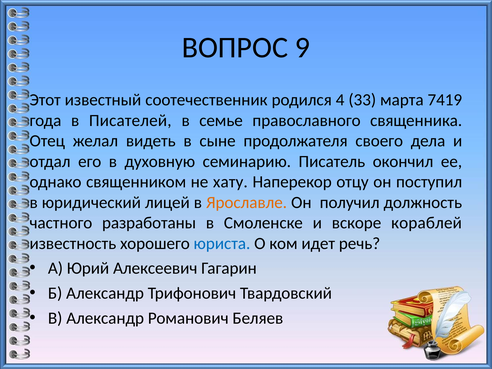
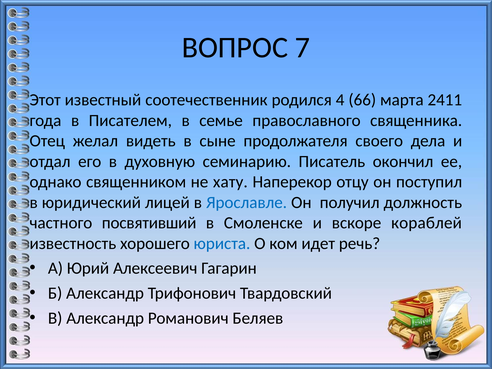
9: 9 -> 7
33: 33 -> 66
7419: 7419 -> 2411
Писателей: Писателей -> Писателем
Ярославле colour: orange -> blue
разработаны: разработаны -> посвятивший
